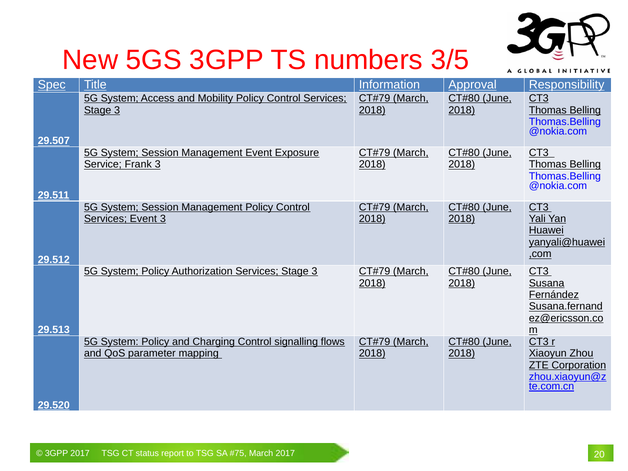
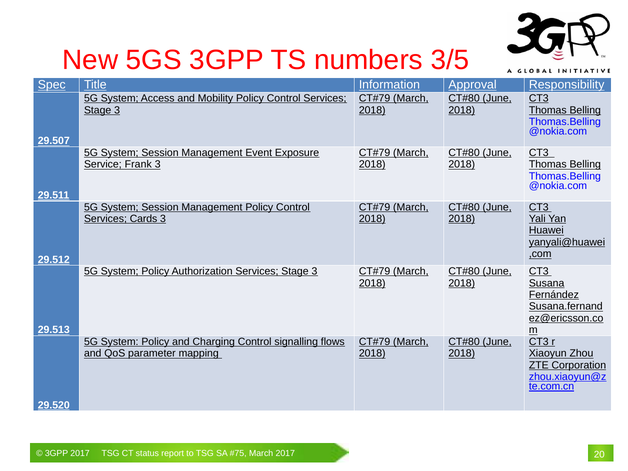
Services Event: Event -> Cards
